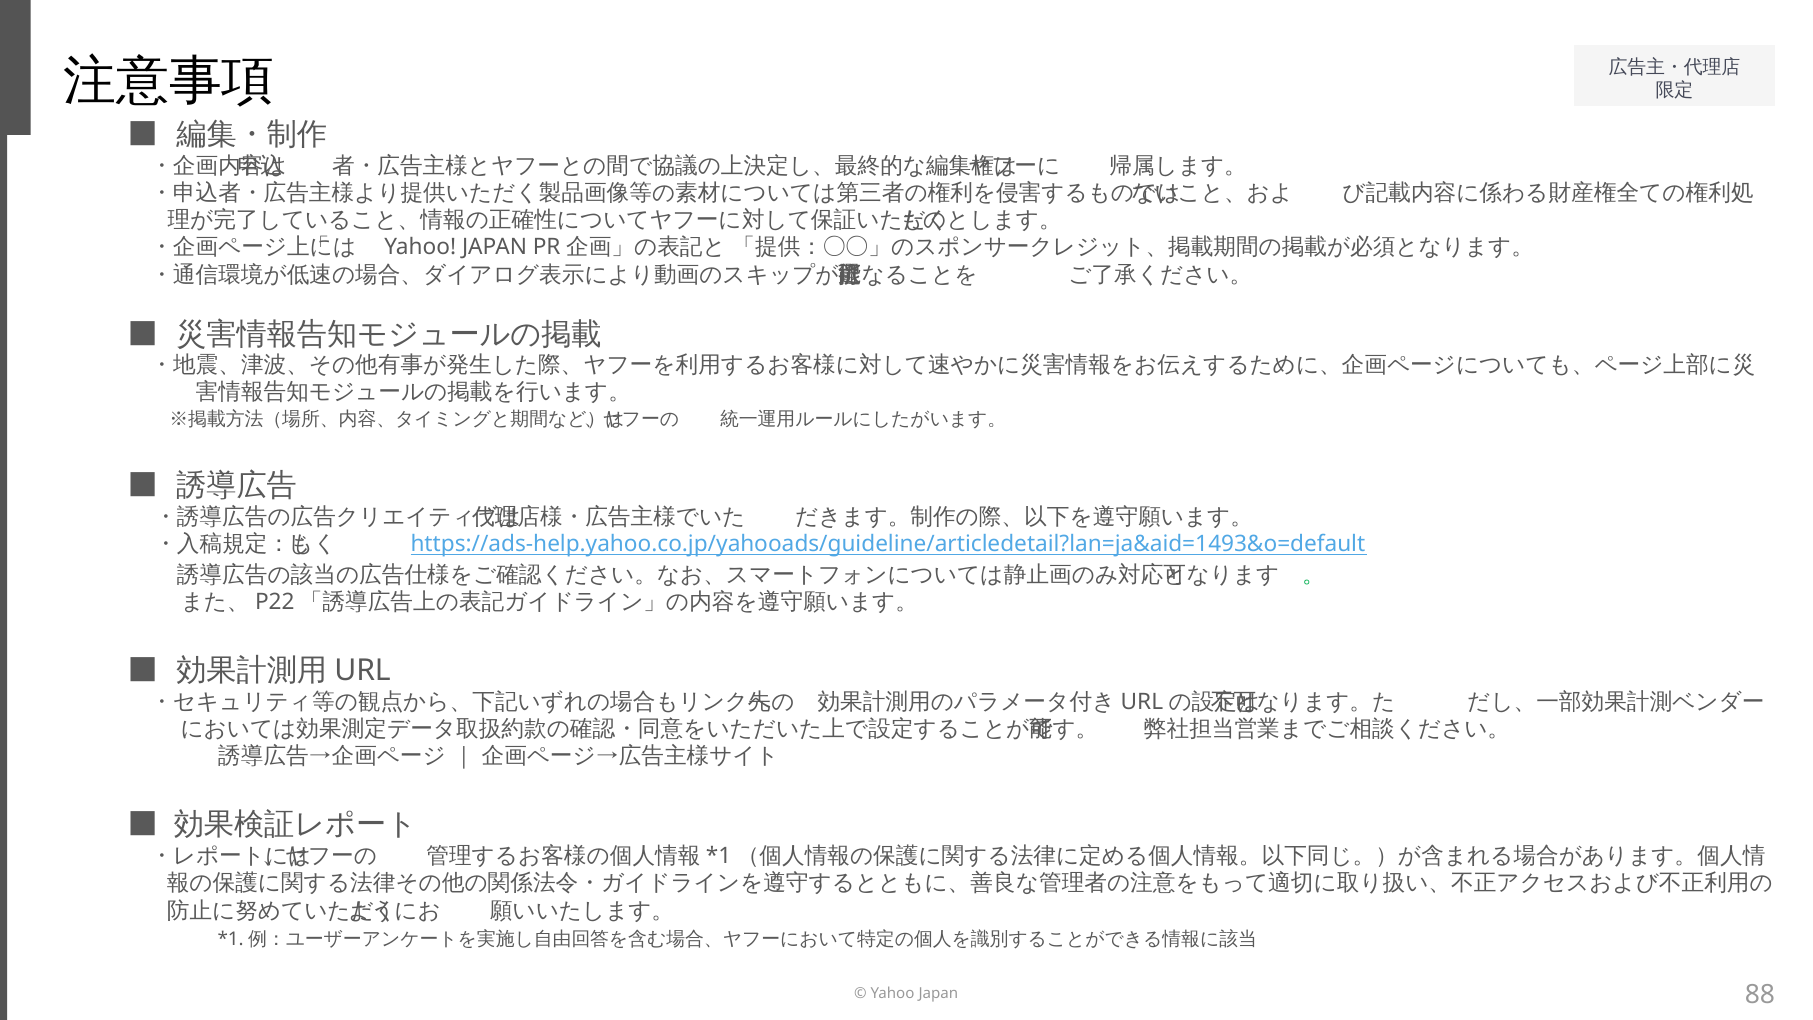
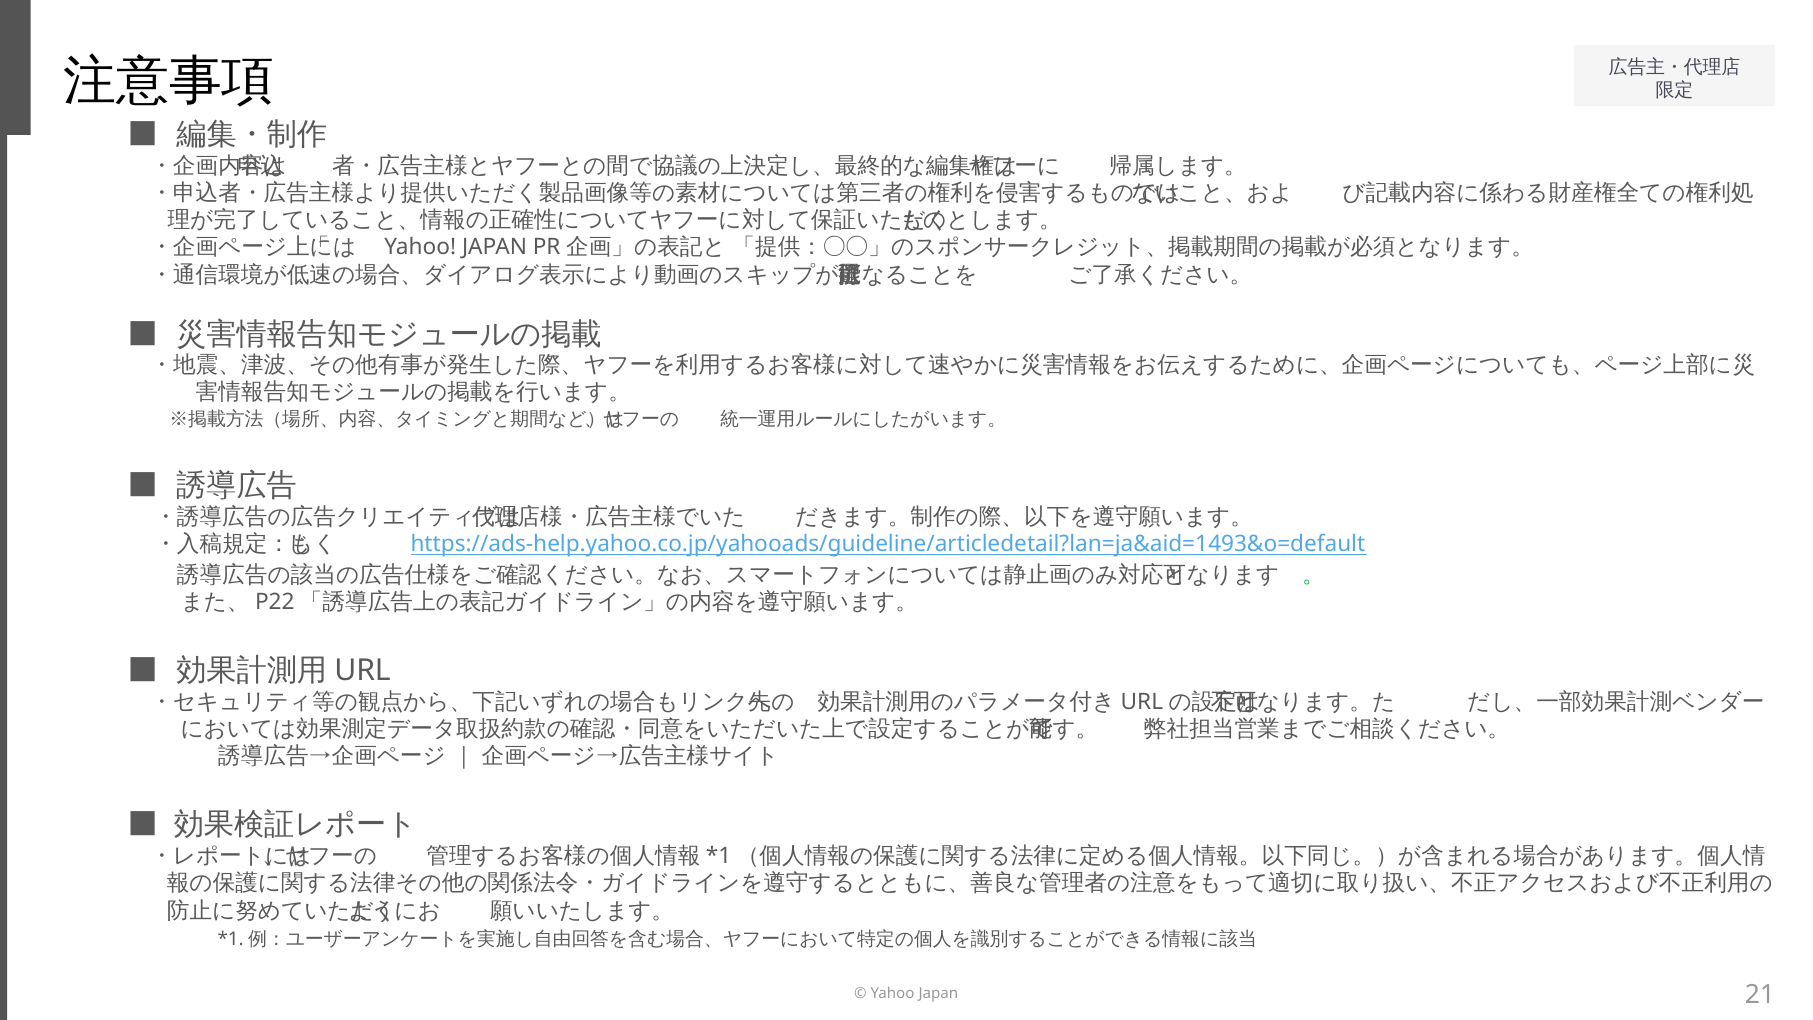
88: 88 -> 21
